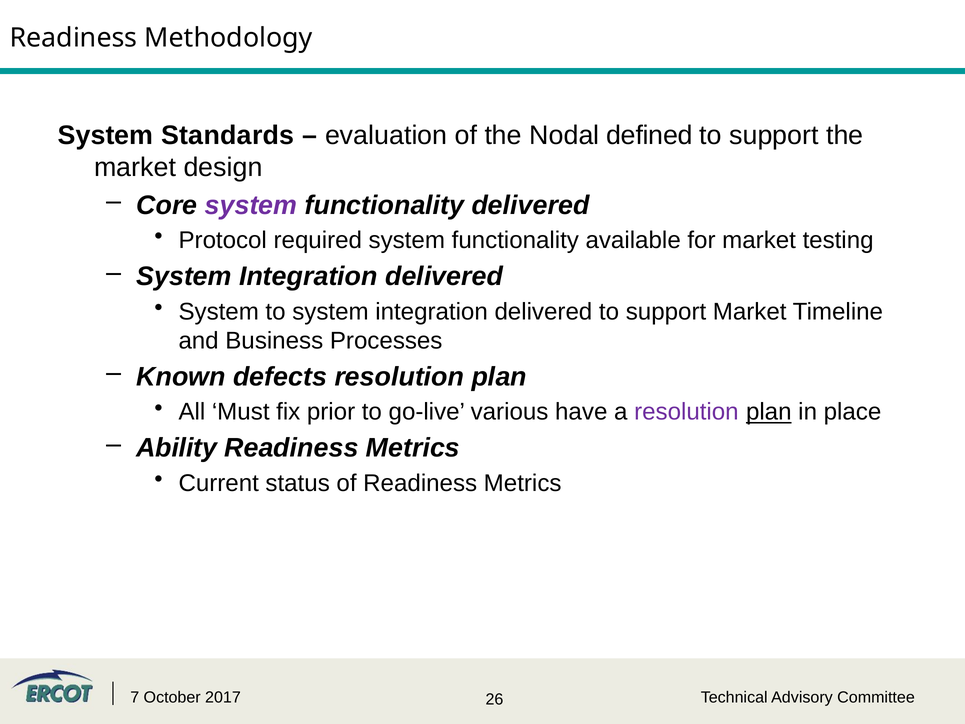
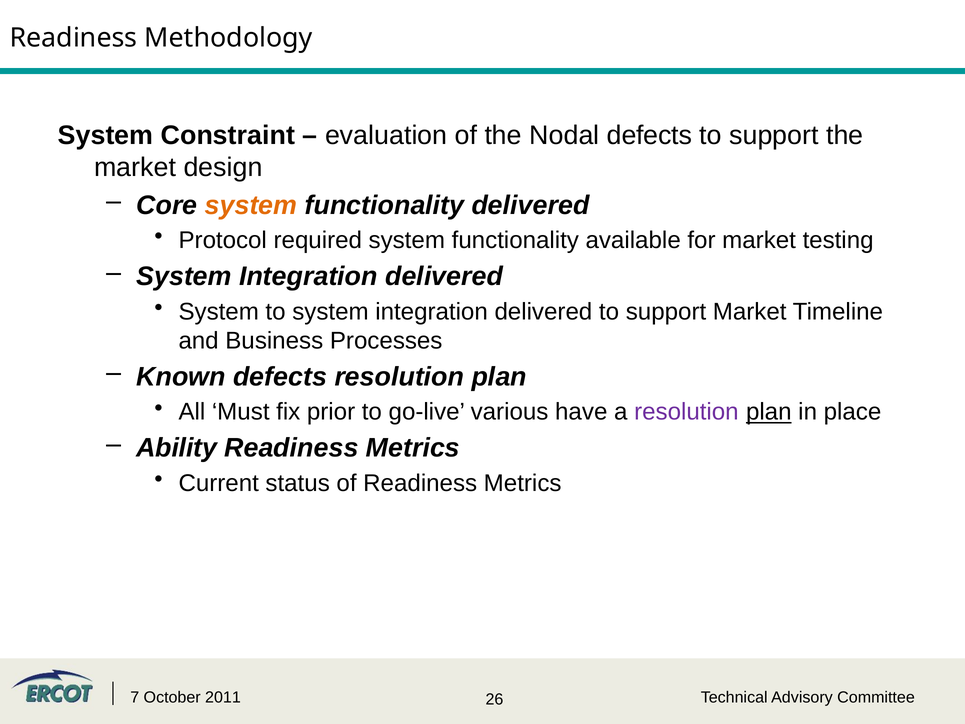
Standards: Standards -> Constraint
Nodal defined: defined -> defects
system at (251, 205) colour: purple -> orange
2017: 2017 -> 2011
